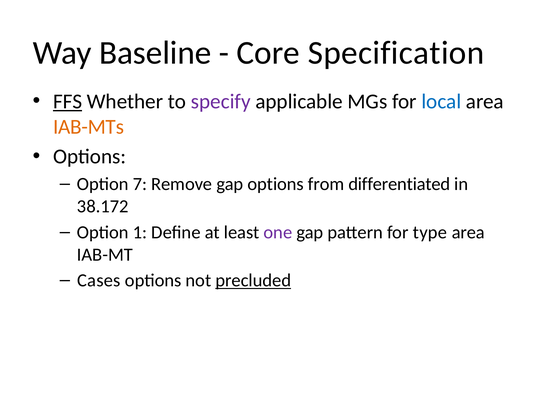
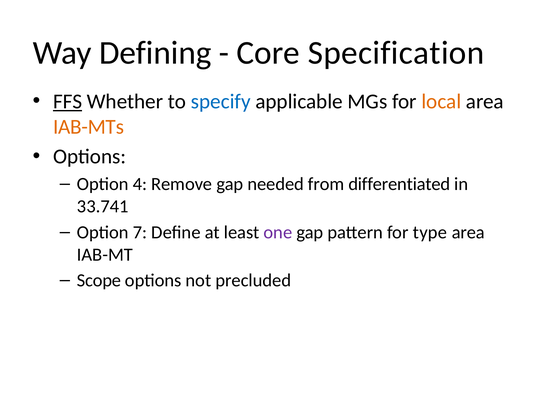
Baseline: Baseline -> Defining
specify colour: purple -> blue
local colour: blue -> orange
7: 7 -> 4
gap options: options -> needed
38.172: 38.172 -> 33.741
1: 1 -> 7
Cases: Cases -> Scope
precluded underline: present -> none
